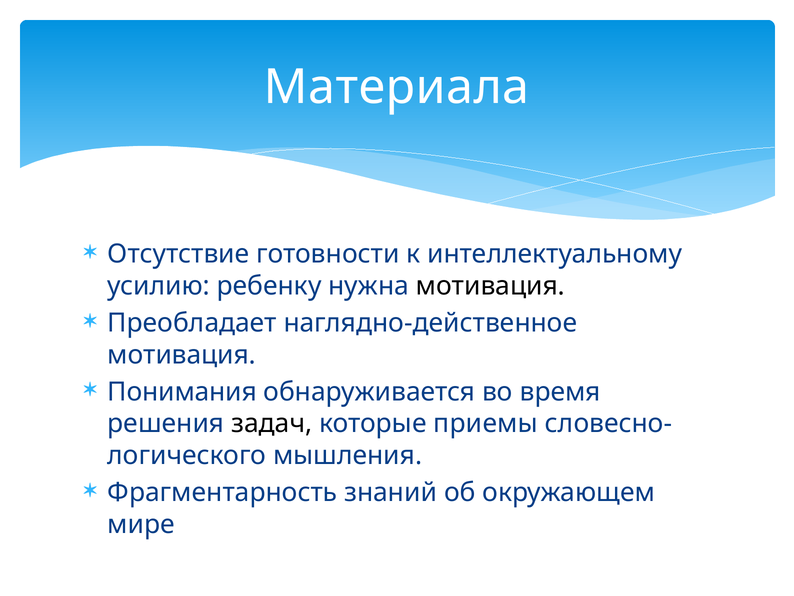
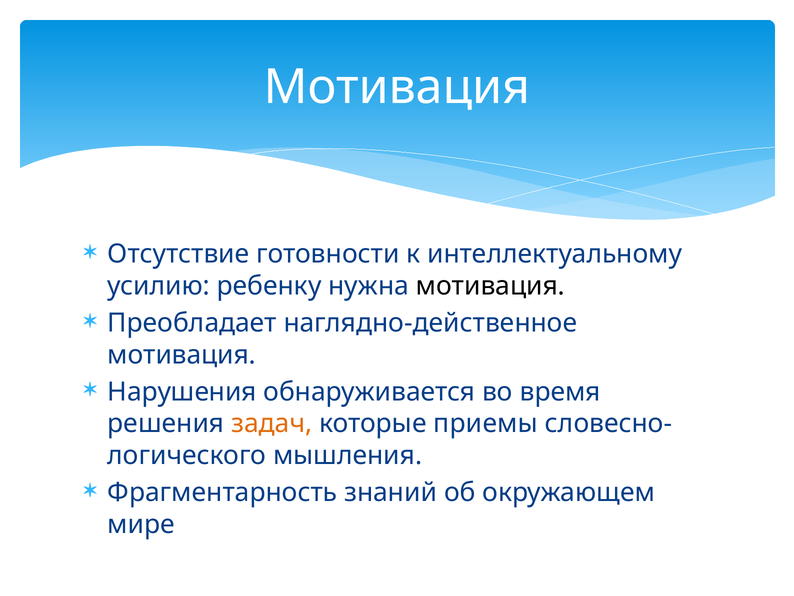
Материала at (397, 87): Материала -> Мотивация
Понимания: Понимания -> Нарушения
задач colour: black -> orange
